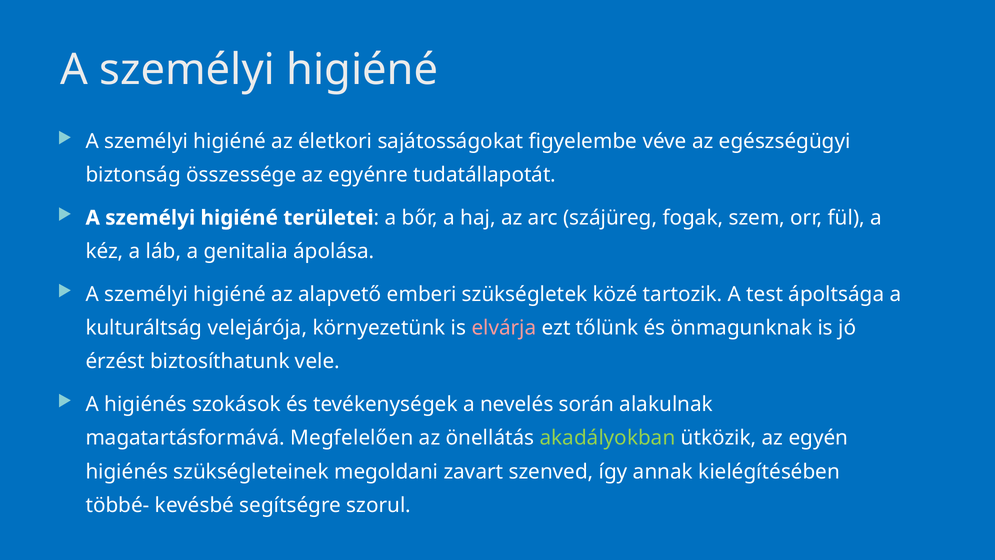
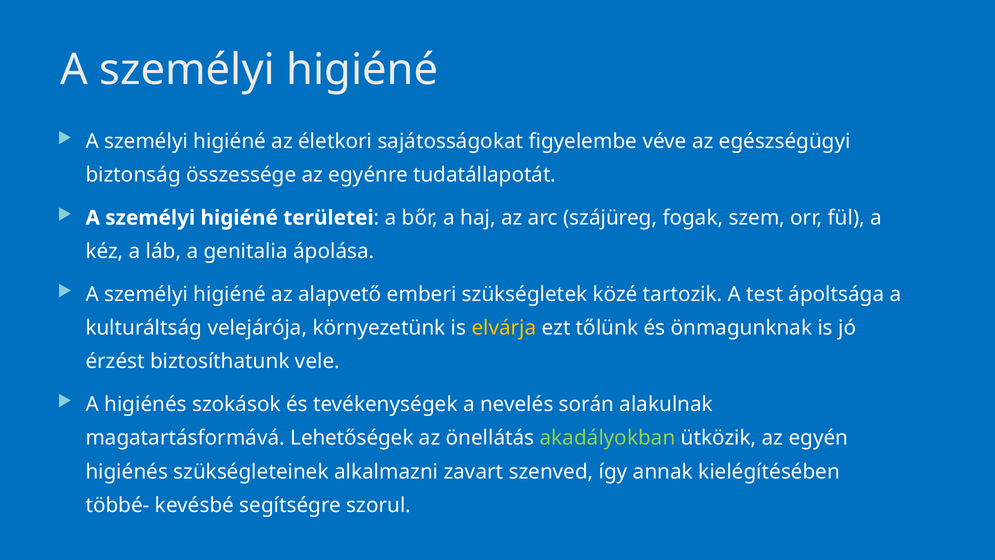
elvárja colour: pink -> yellow
Megfelelően: Megfelelően -> Lehetőségek
megoldani: megoldani -> alkalmazni
